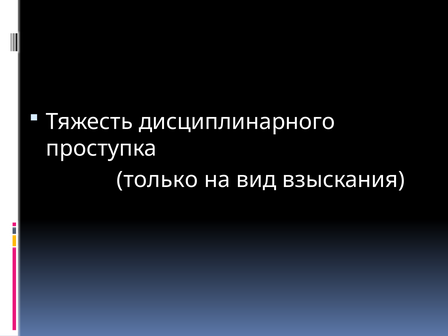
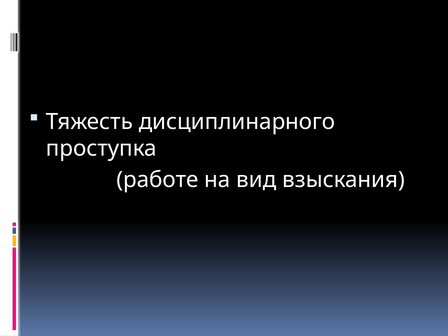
только: только -> работе
